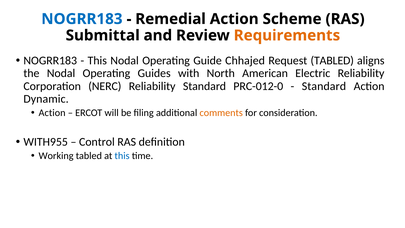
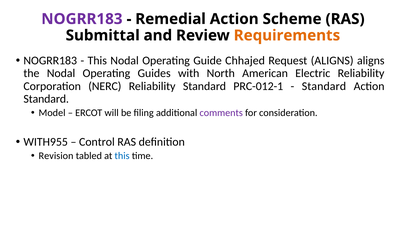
NOGRR183 at (82, 19) colour: blue -> purple
Request TABLED: TABLED -> ALIGNS
PRC-012-0: PRC-012-0 -> PRC-012-1
Dynamic at (46, 99): Dynamic -> Standard
Action at (52, 113): Action -> Model
comments colour: orange -> purple
Working: Working -> Revision
